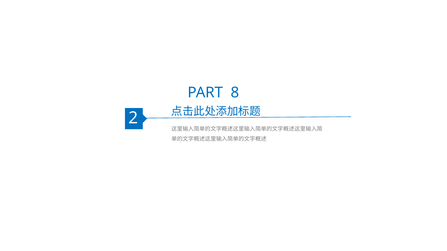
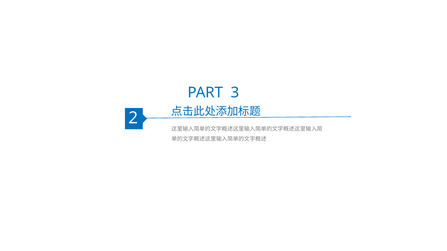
8: 8 -> 3
